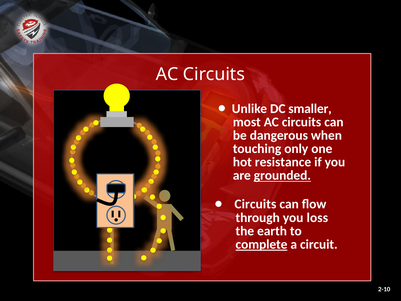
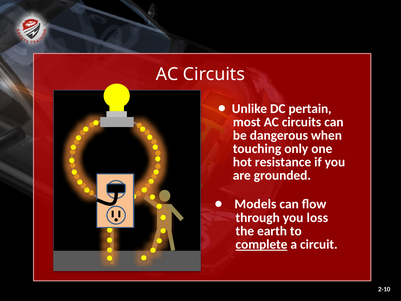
smaller: smaller -> pertain
grounded underline: present -> none
Circuits at (255, 204): Circuits -> Models
